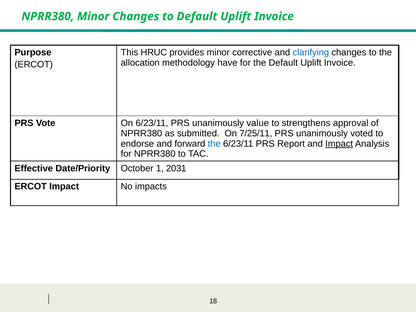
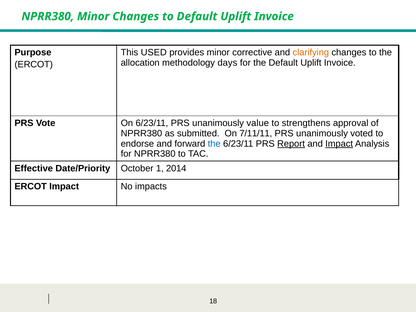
HRUC: HRUC -> USED
clarifying colour: blue -> orange
have: have -> days
7/25/11: 7/25/11 -> 7/11/11
Report underline: none -> present
2031: 2031 -> 2014
